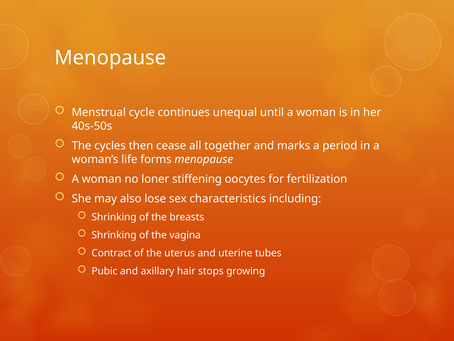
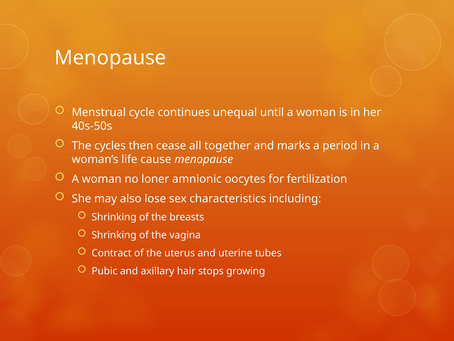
forms: forms -> cause
stiffening: stiffening -> amnionic
